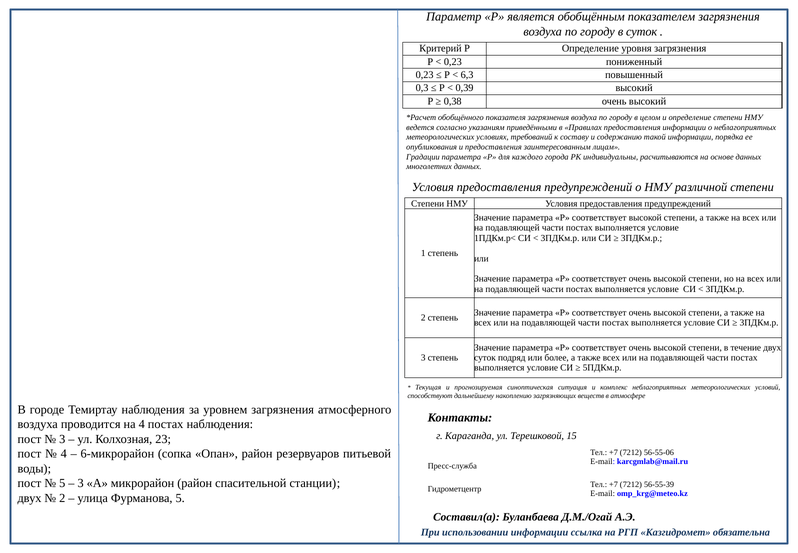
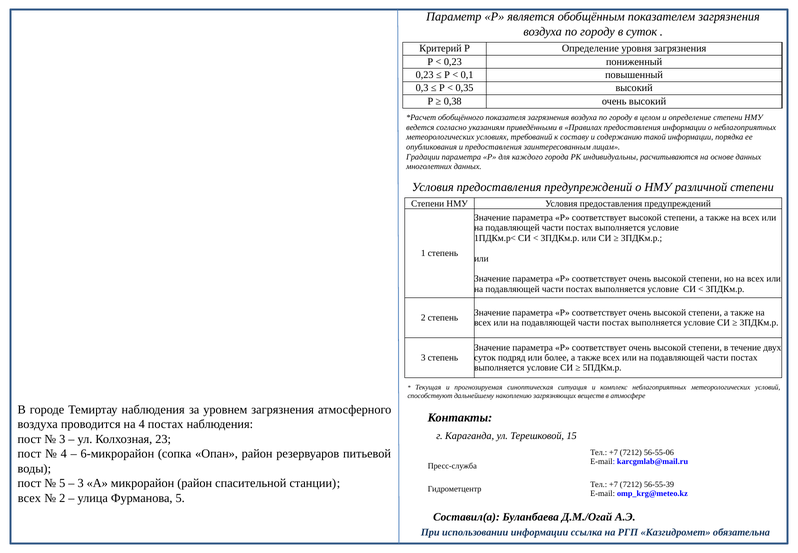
6,3: 6,3 -> 0,1
0,39: 0,39 -> 0,35
двух at (30, 498): двух -> всех
